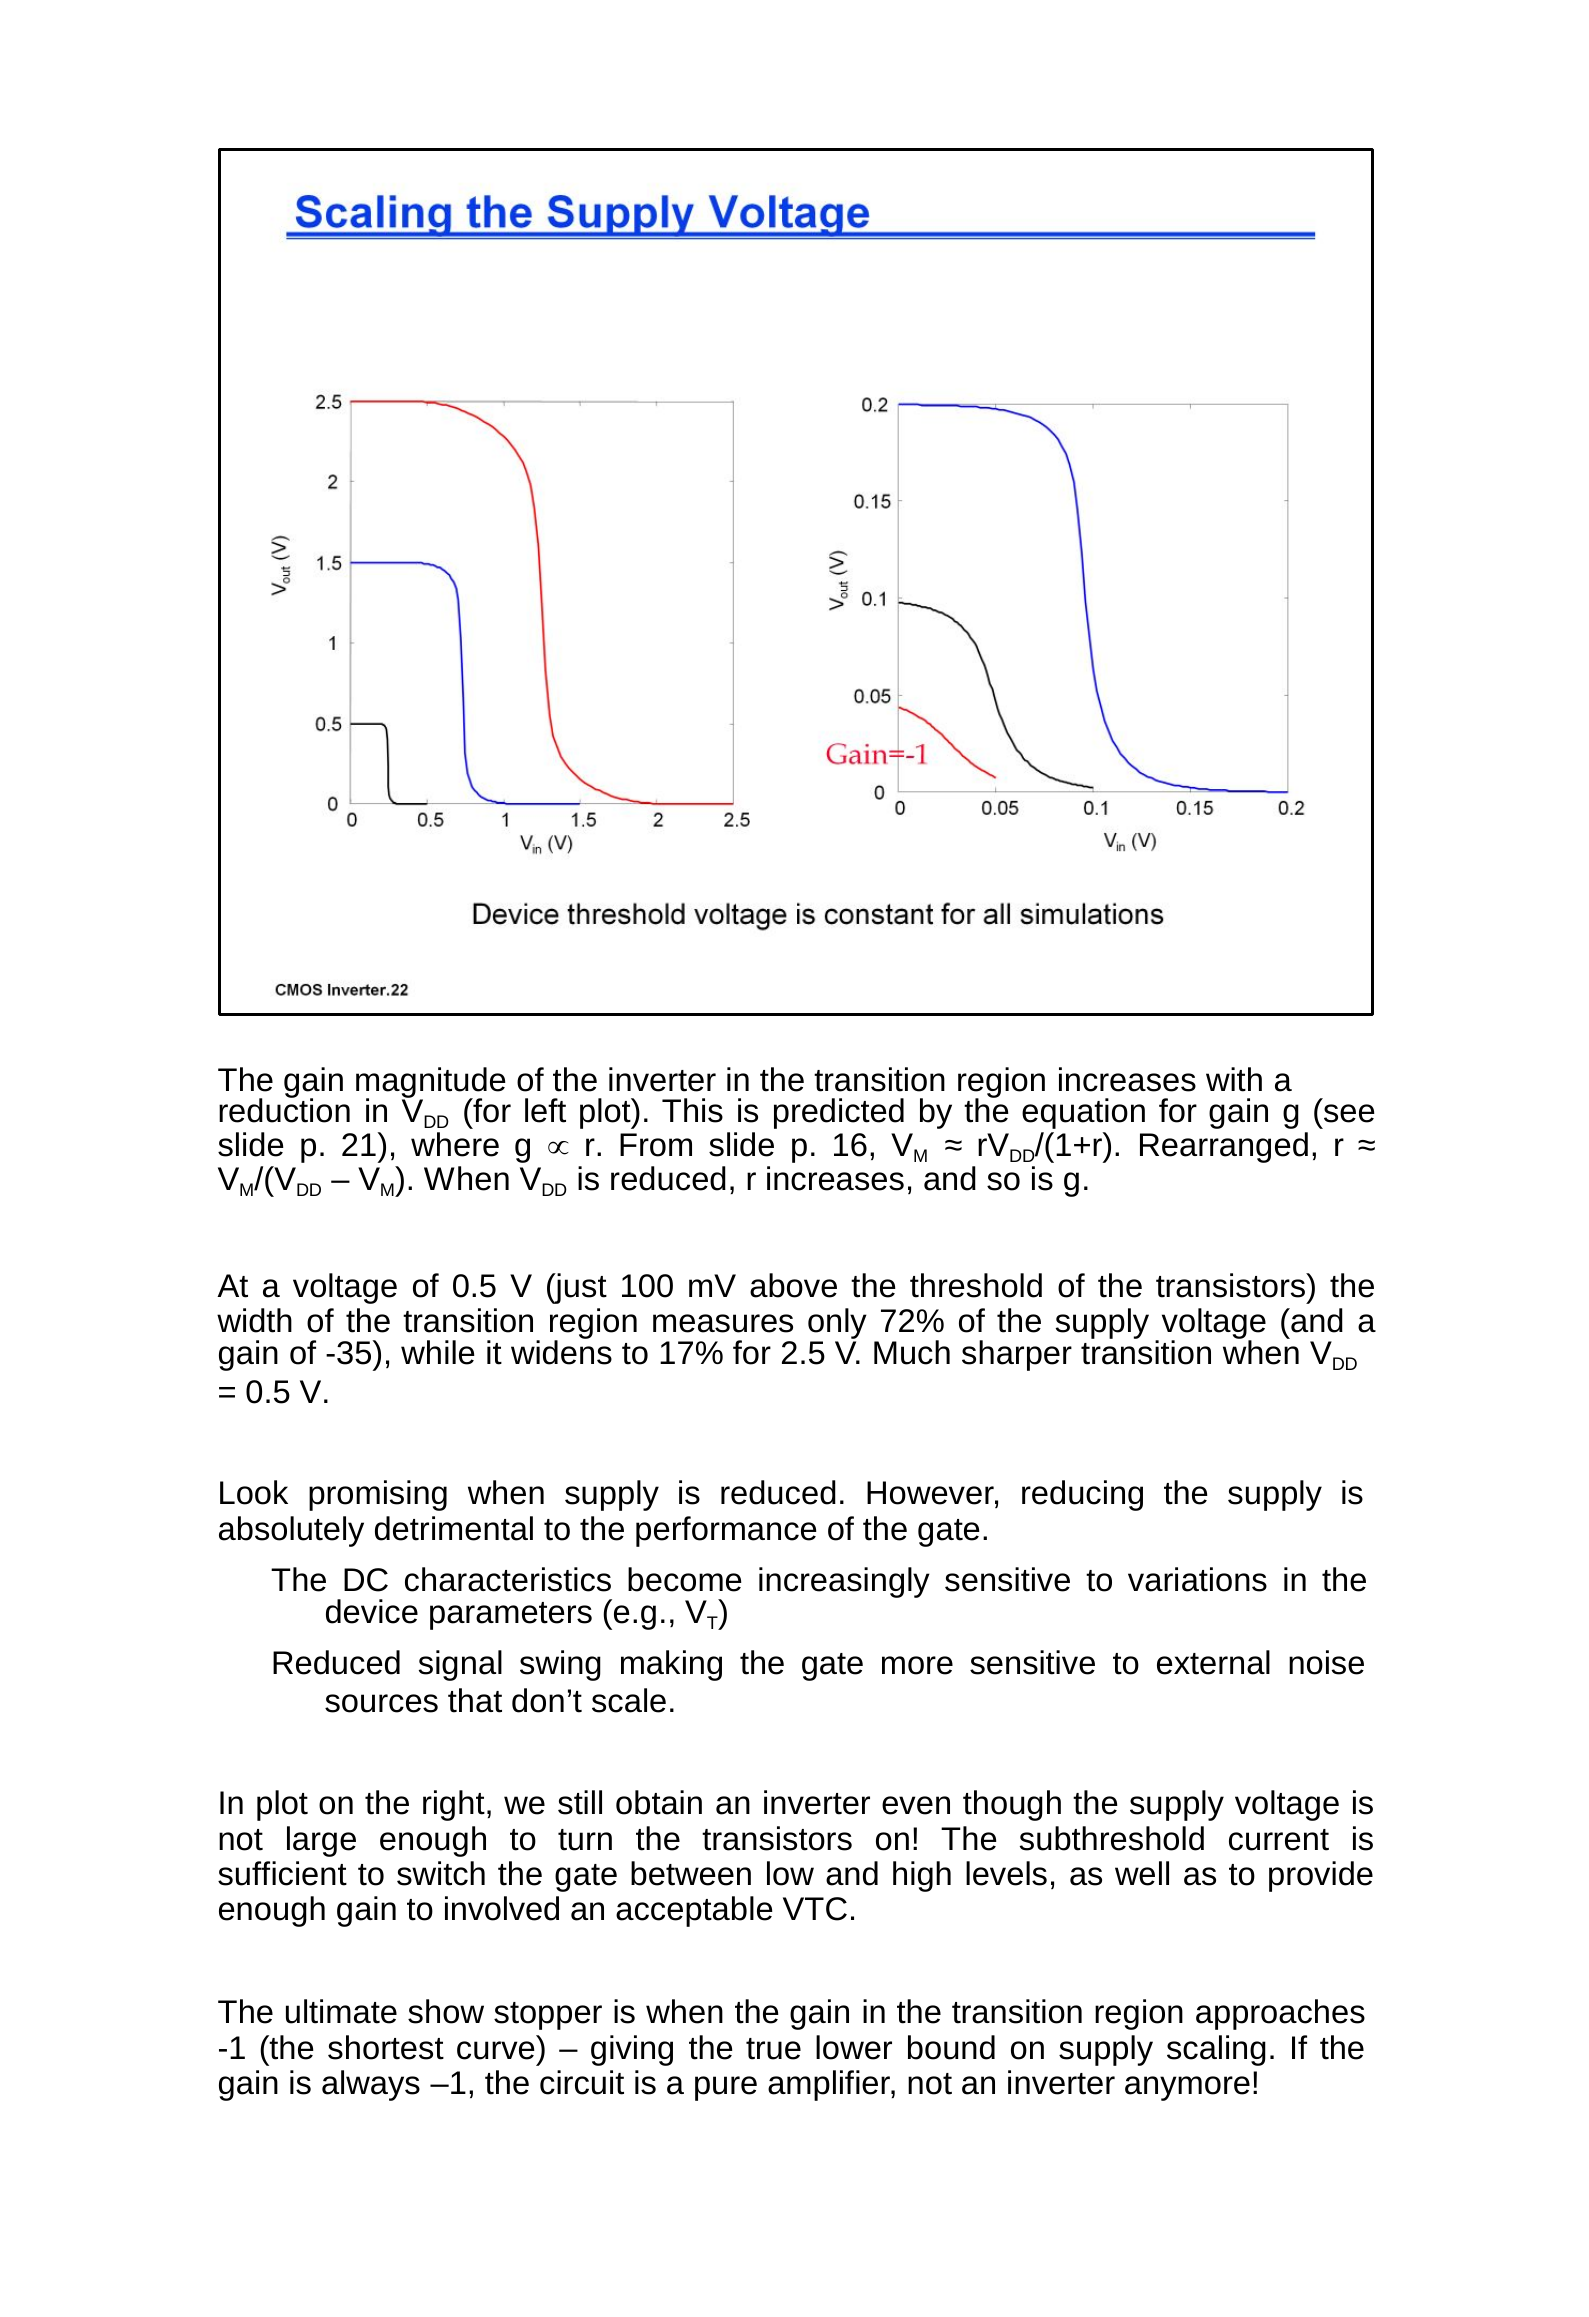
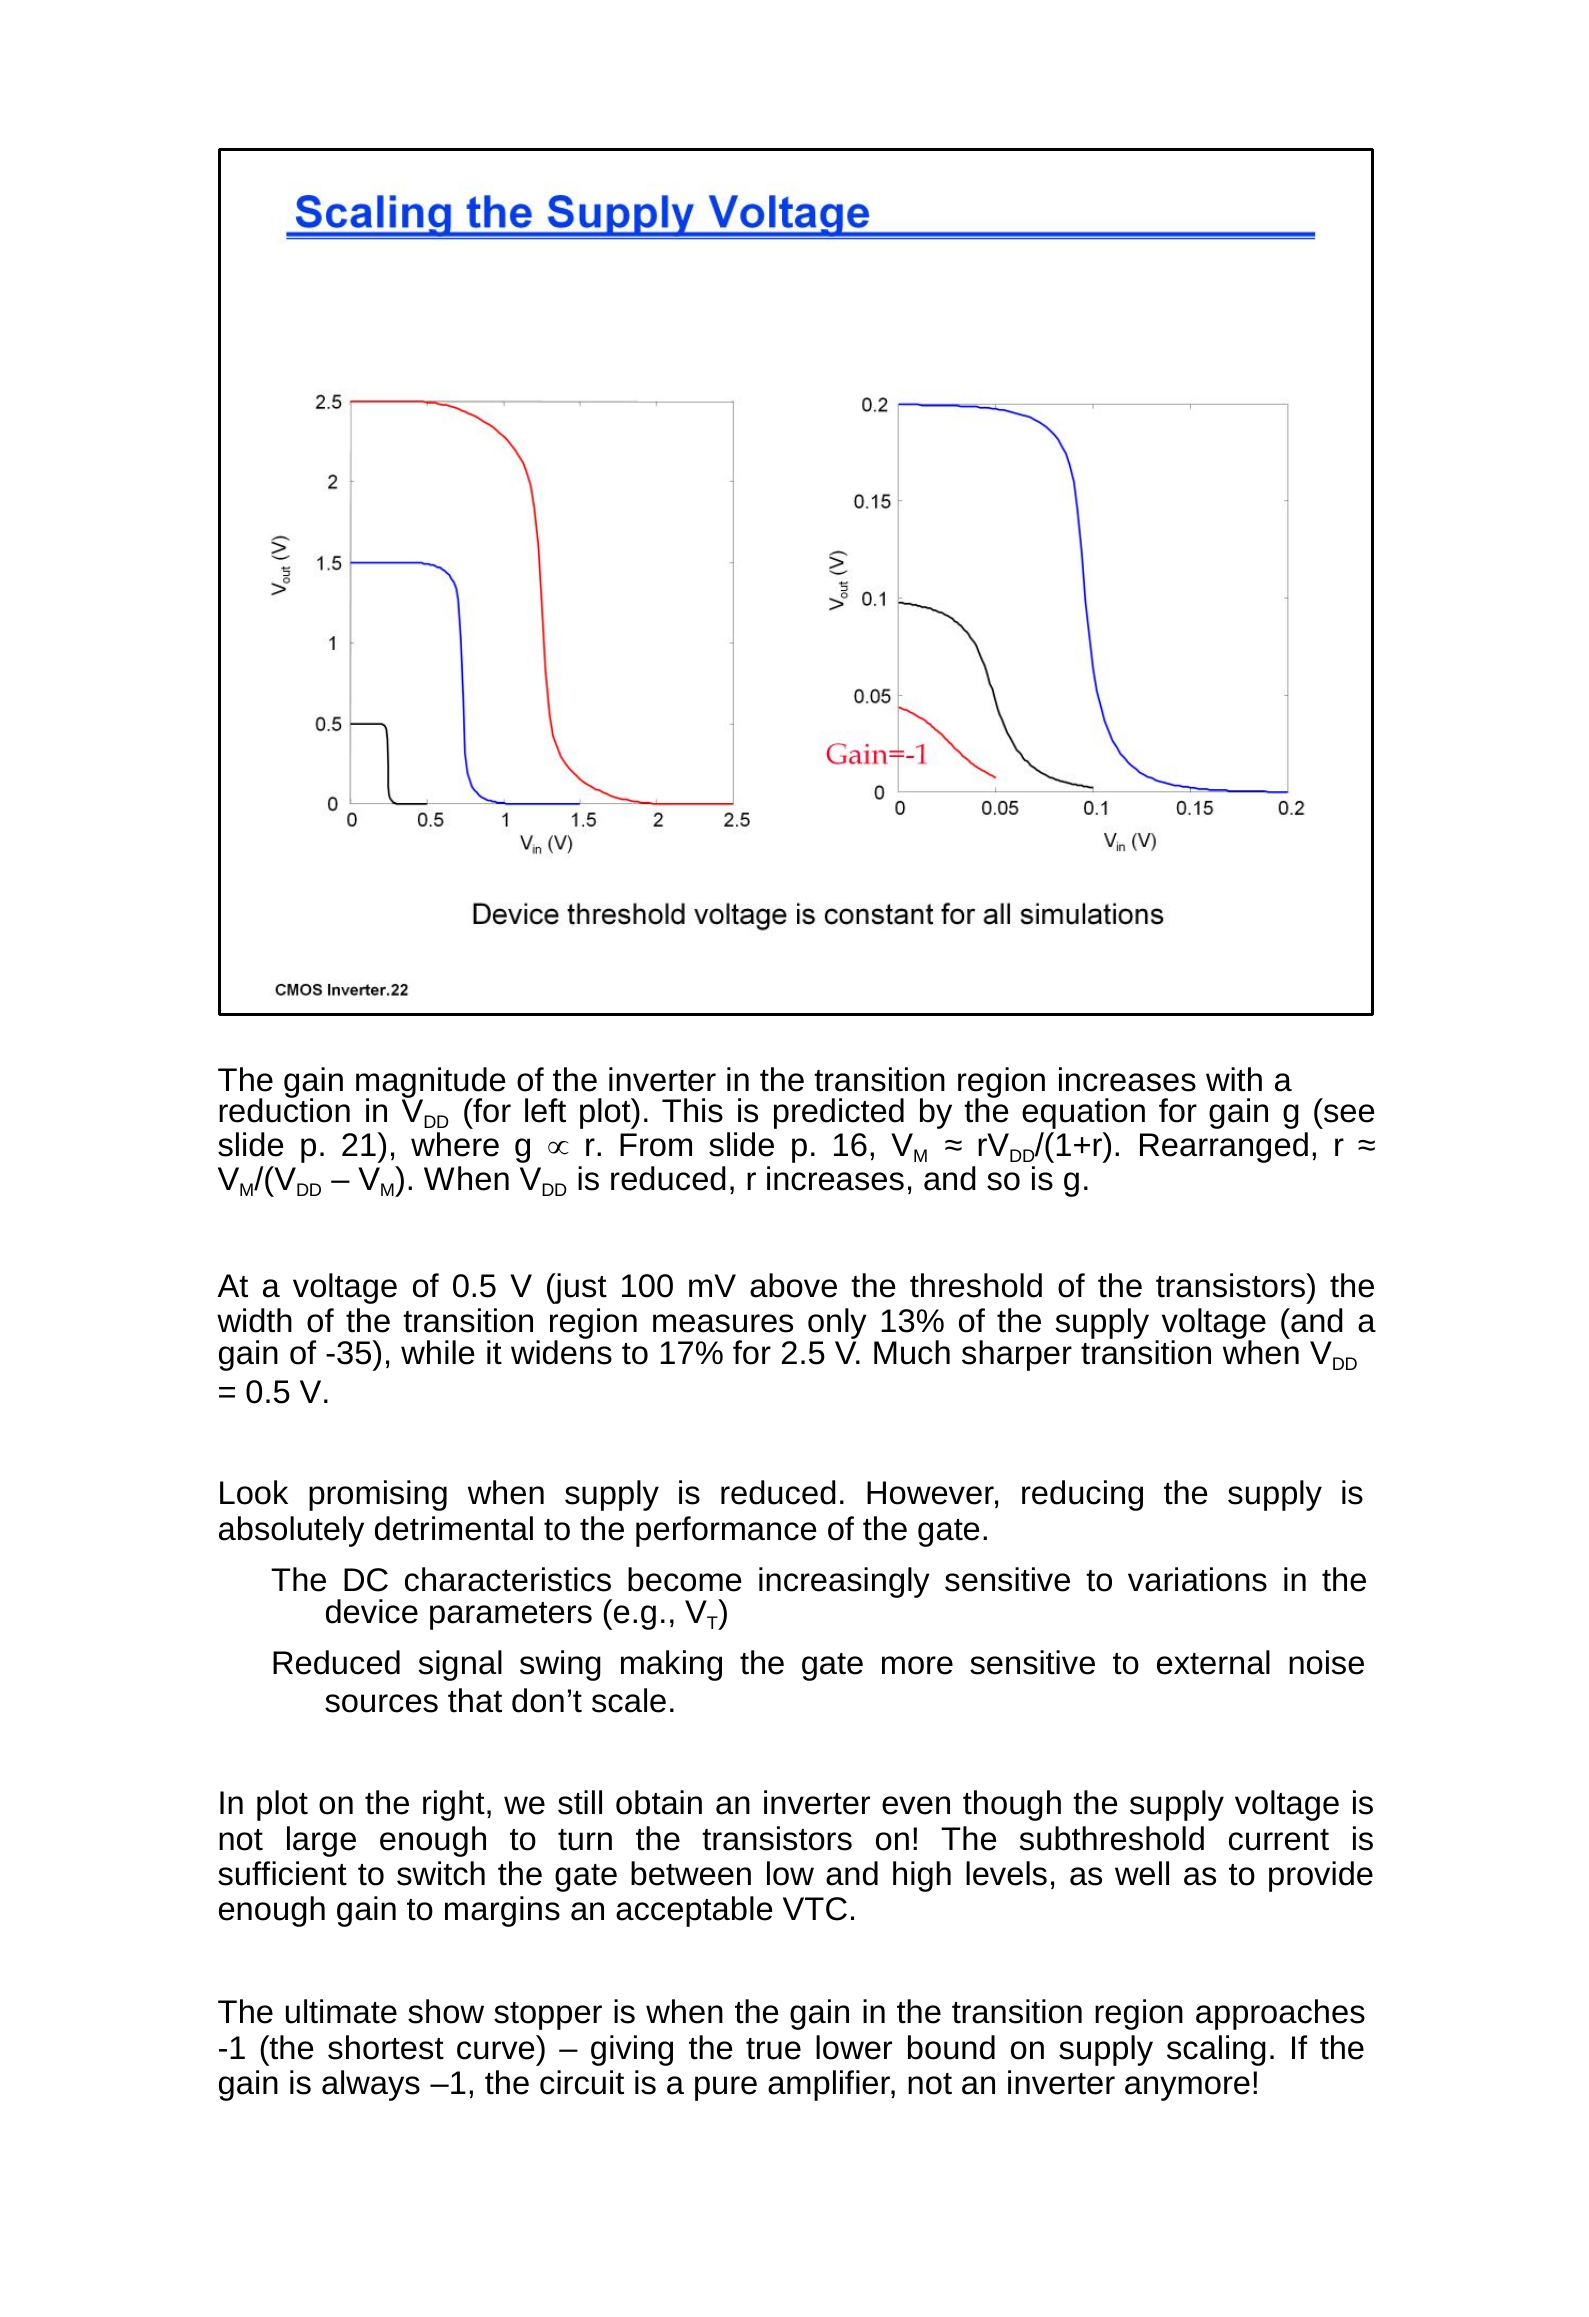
72%: 72% -> 13%
involved: involved -> margins
